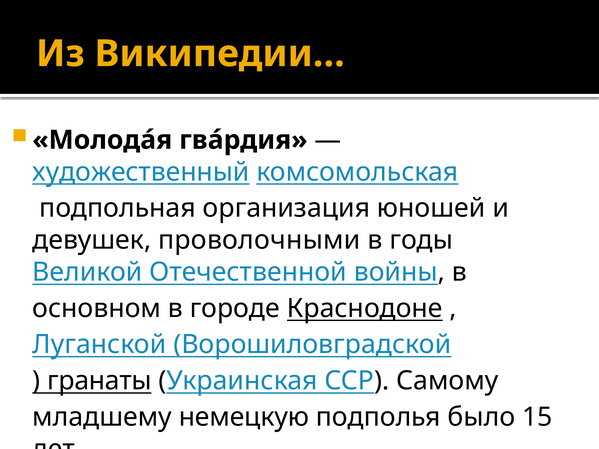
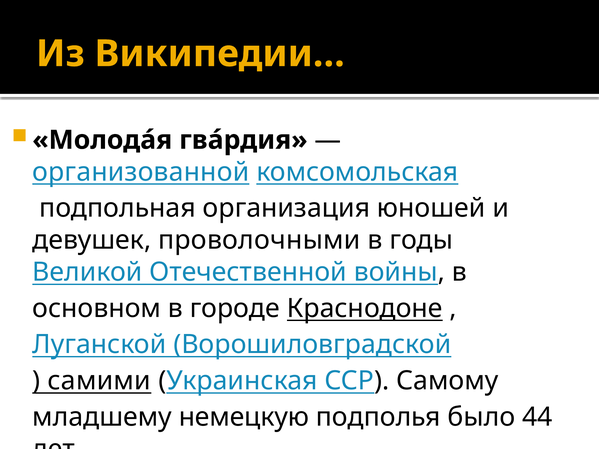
художественный: художественный -> организованной
гранаты: гранаты -> самими
15: 15 -> 44
